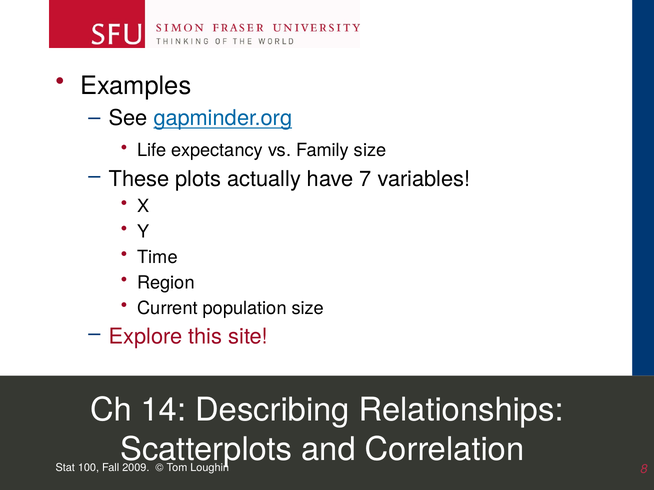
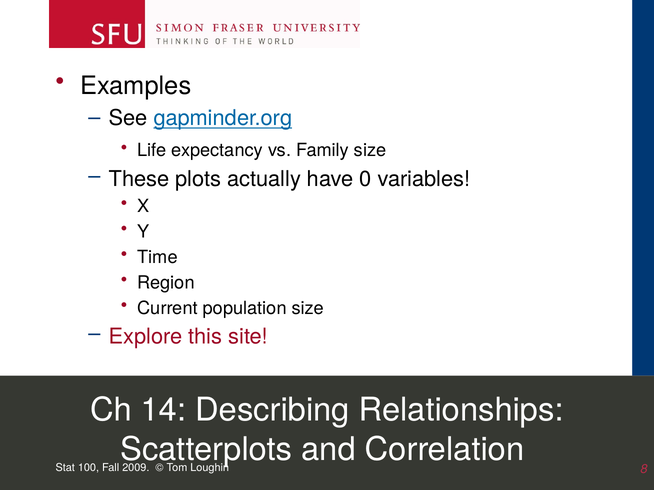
7: 7 -> 0
